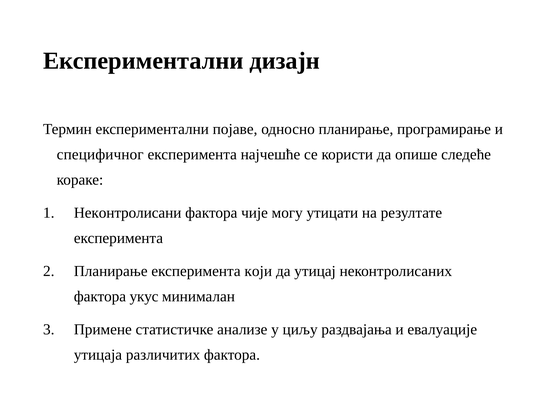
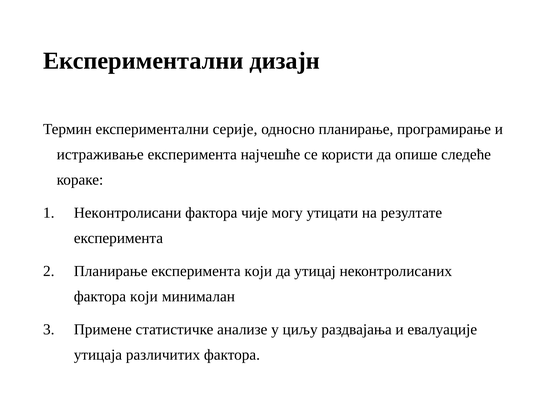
појаве: појаве -> серије
специфичног: специфичног -> истраживање
фактора укус: укус -> који
